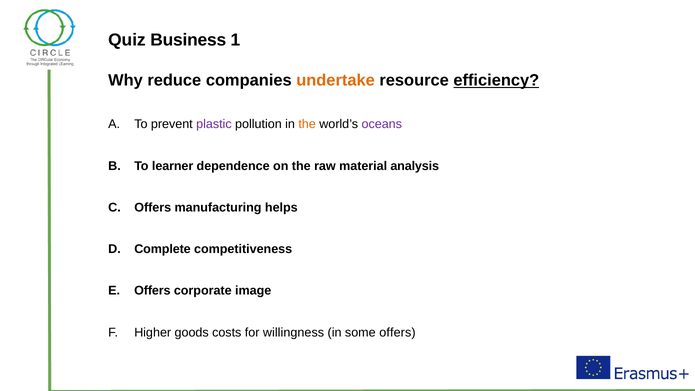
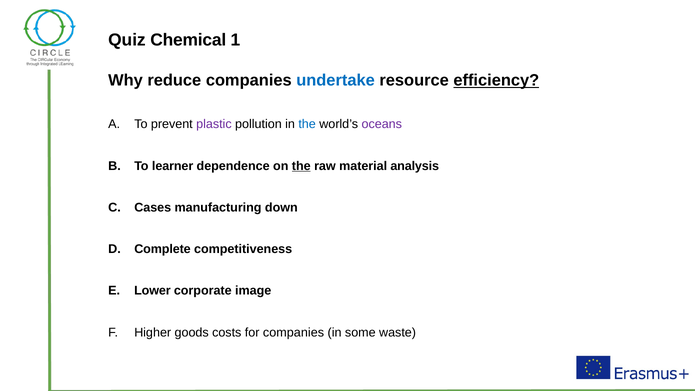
Business: Business -> Chemical
undertake colour: orange -> blue
the at (307, 124) colour: orange -> blue
the at (301, 166) underline: none -> present
Offers at (153, 208): Offers -> Cases
helps: helps -> down
Offers at (152, 291): Offers -> Lower
for willingness: willingness -> companies
some offers: offers -> waste
